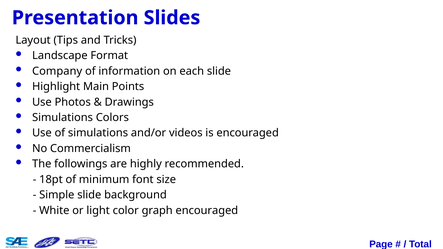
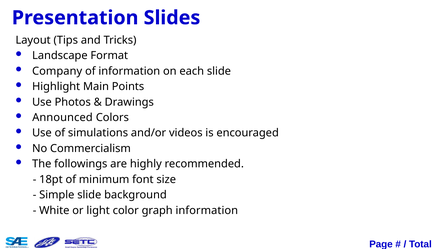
Simulations at (63, 118): Simulations -> Announced
graph encouraged: encouraged -> information
